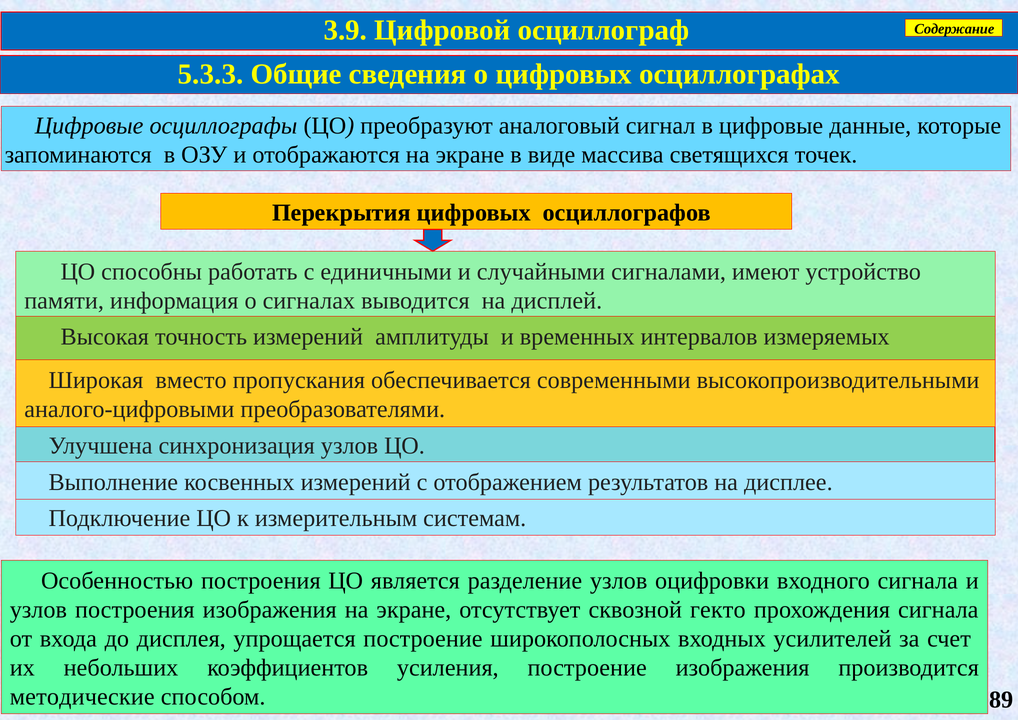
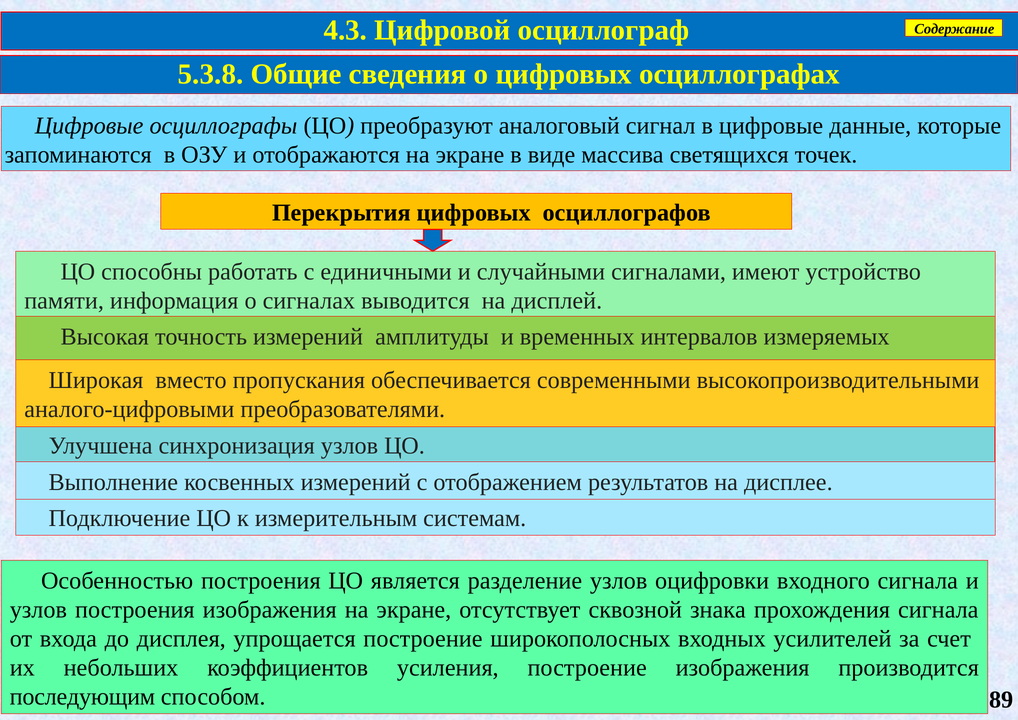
3.9: 3.9 -> 4.3
5.3.3: 5.3.3 -> 5.3.8
гекто: гекто -> знака
методические: методические -> последующим
